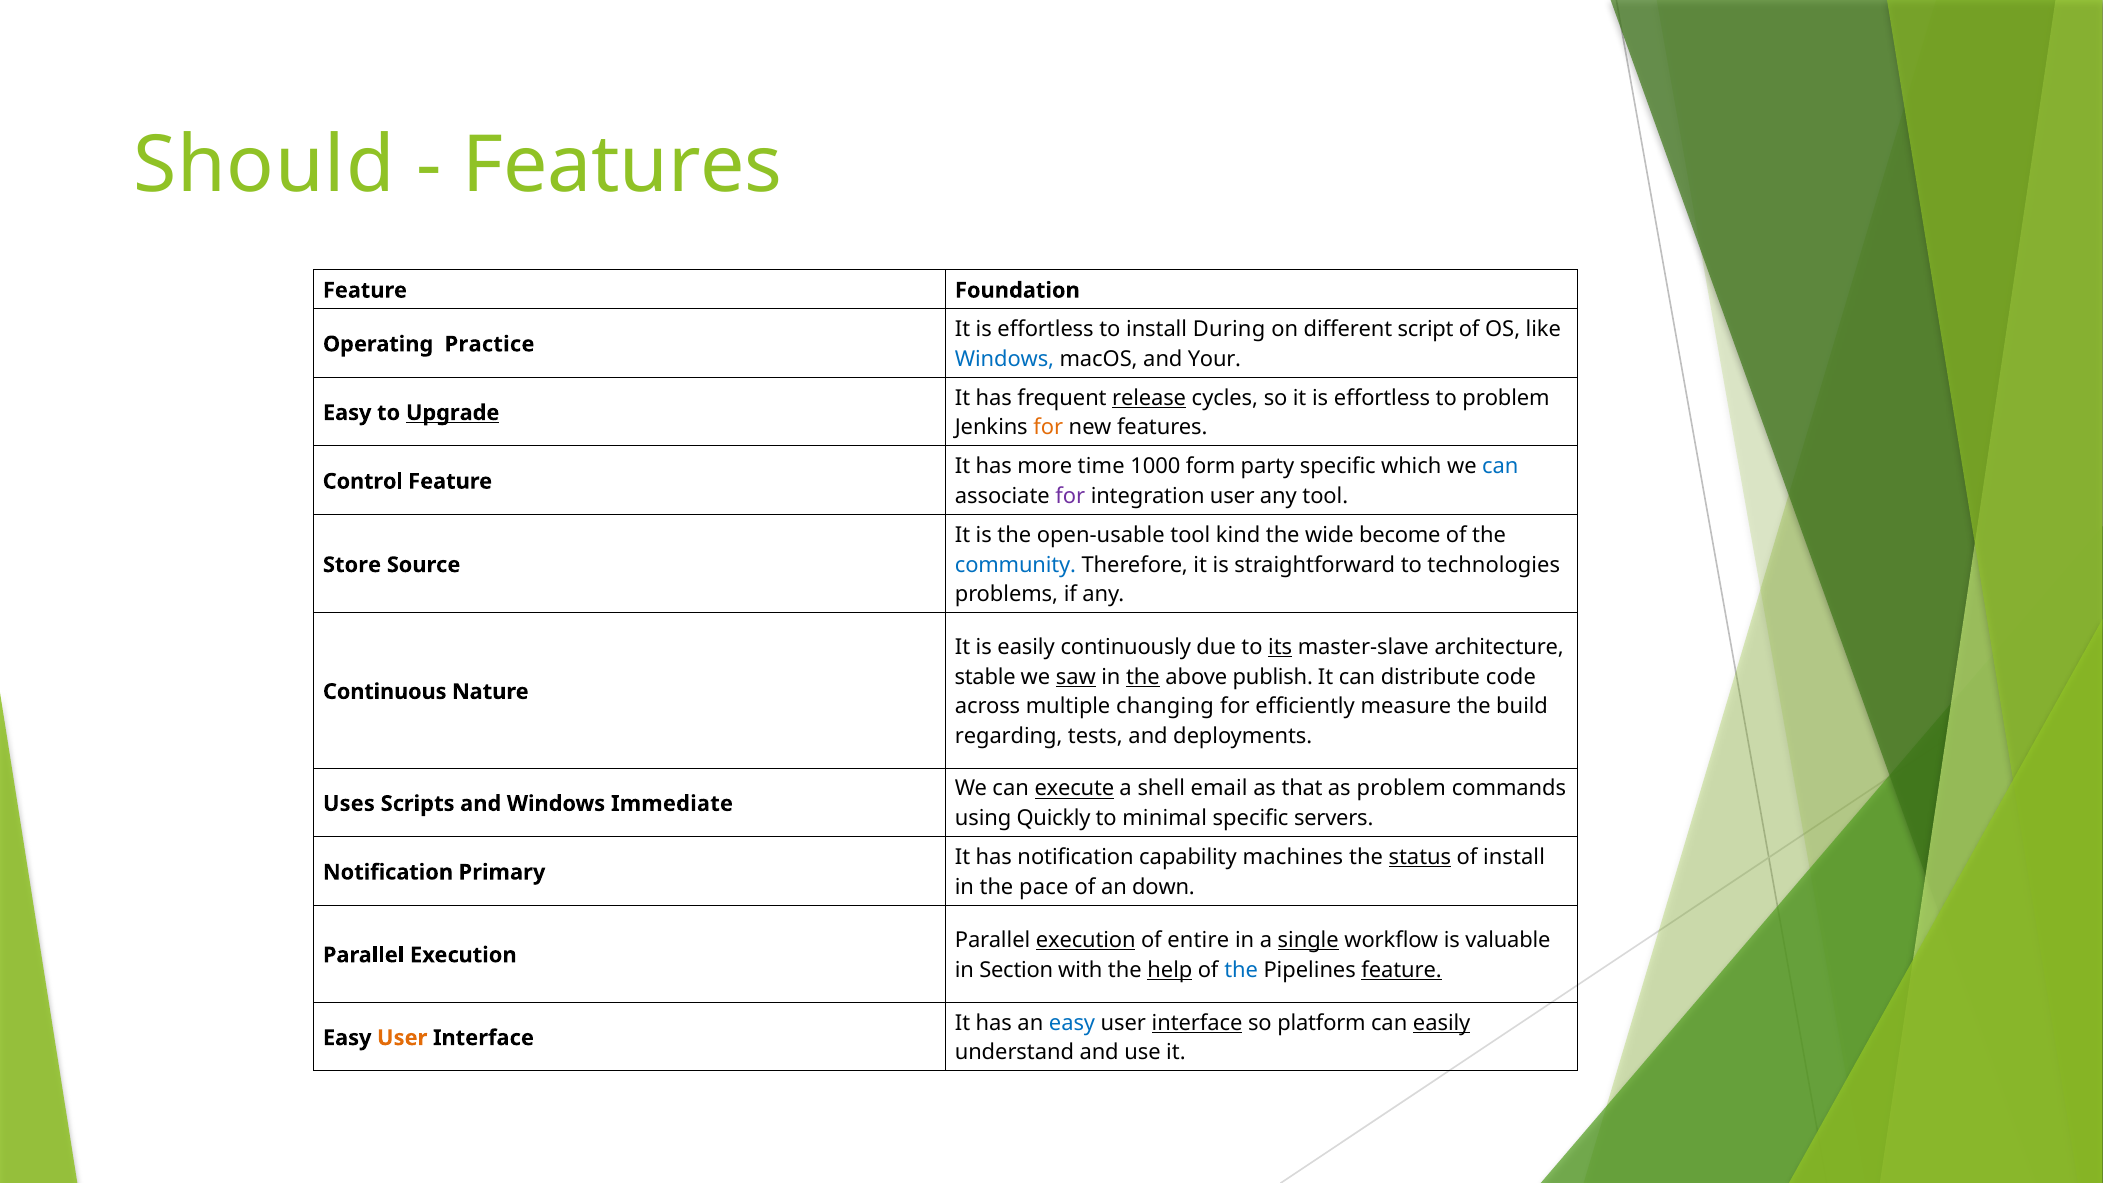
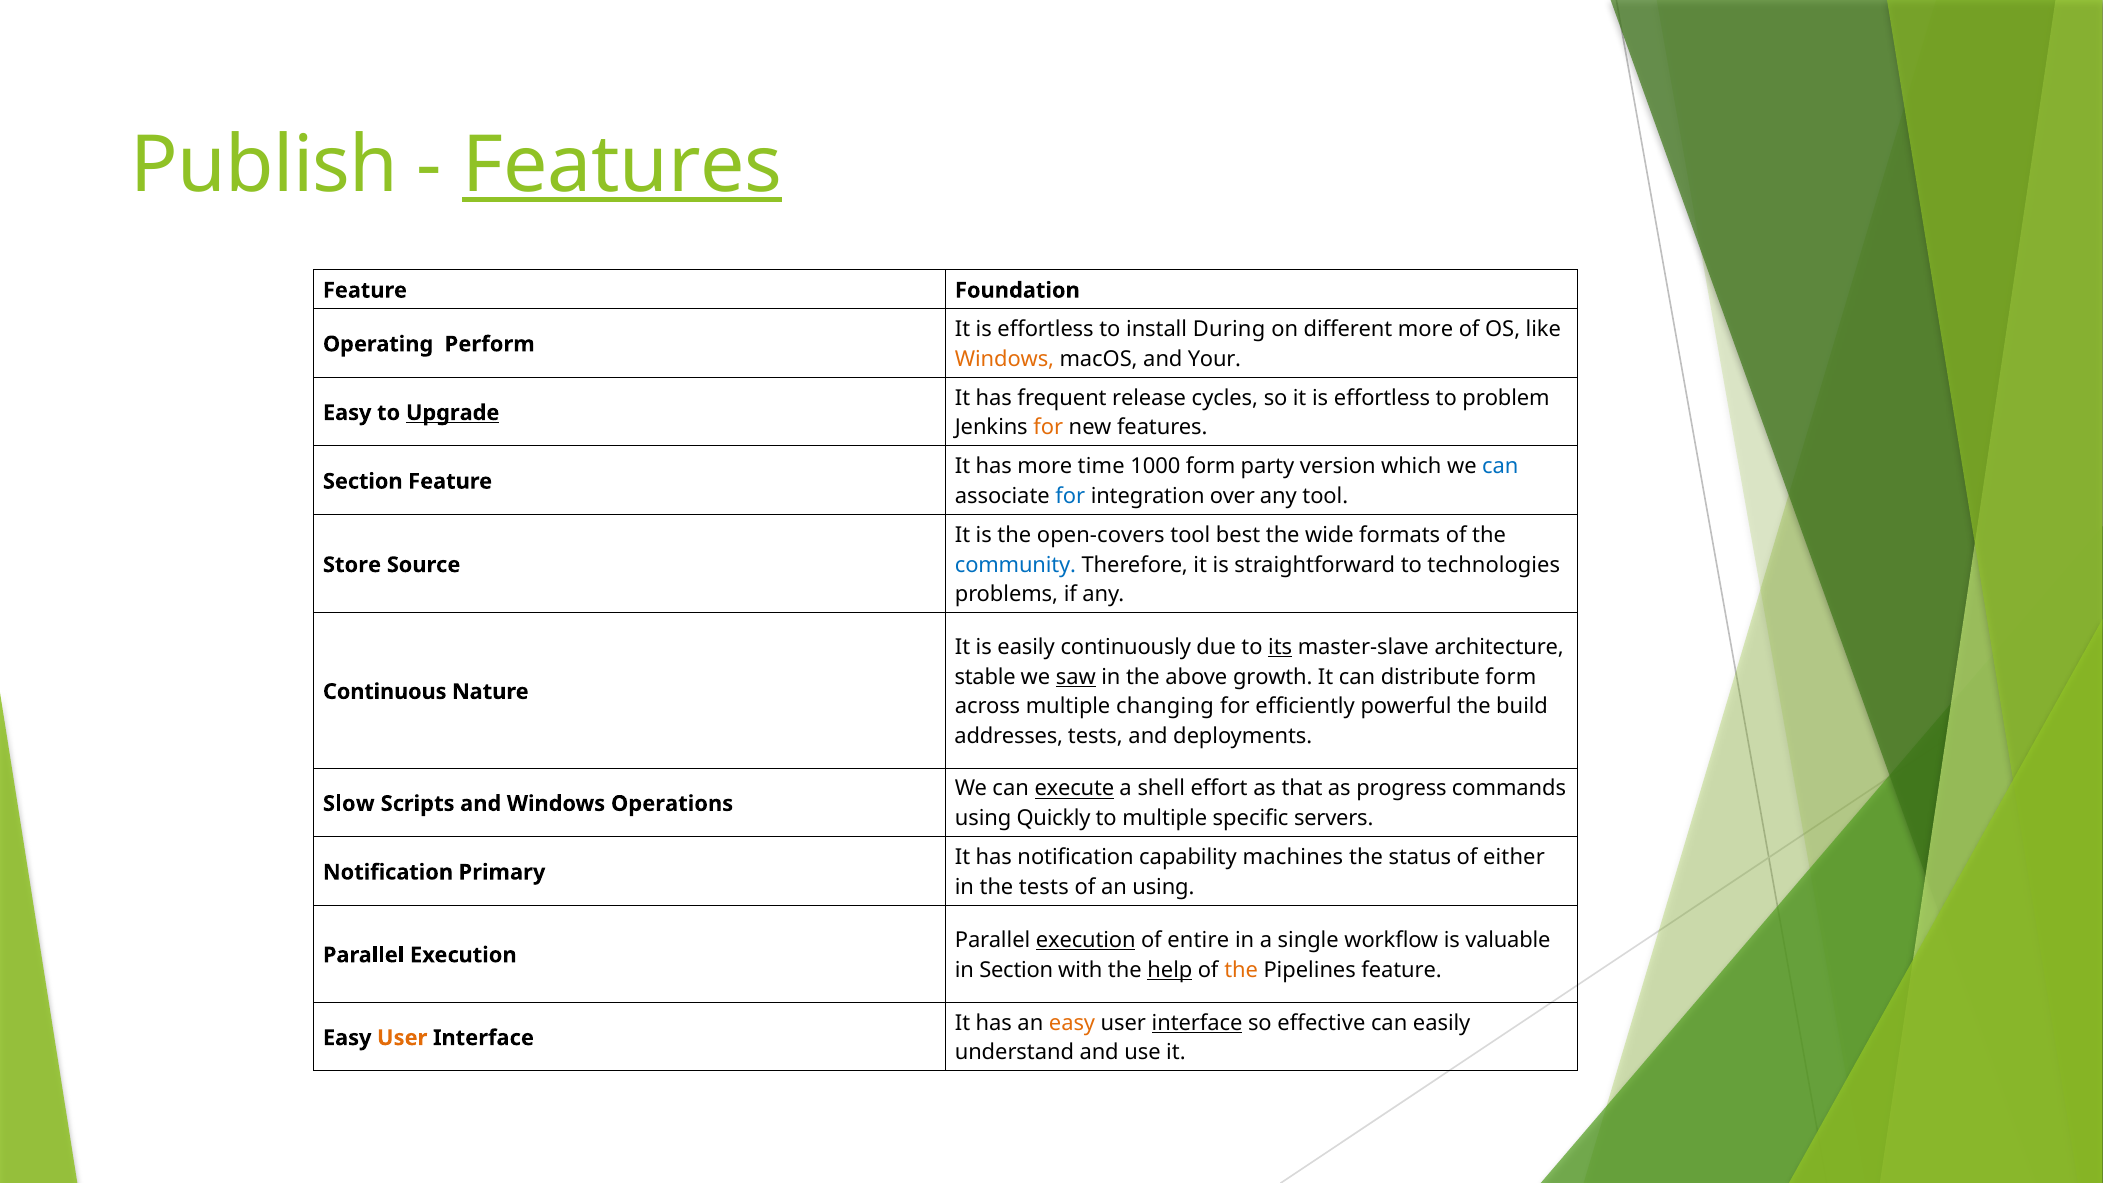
Should: Should -> Publish
Features at (622, 166) underline: none -> present
different script: script -> more
Practice: Practice -> Perform
Windows at (1004, 359) colour: blue -> orange
release underline: present -> none
party specific: specific -> version
Control at (363, 481): Control -> Section
for at (1070, 496) colour: purple -> blue
integration user: user -> over
open-usable: open-usable -> open-covers
kind: kind -> best
become: become -> formats
the at (1143, 677) underline: present -> none
publish: publish -> growth
distribute code: code -> form
measure: measure -> powerful
regarding: regarding -> addresses
email: email -> effort
as problem: problem -> progress
Uses: Uses -> Slow
Immediate: Immediate -> Operations
to minimal: minimal -> multiple
status underline: present -> none
of install: install -> either
the pace: pace -> tests
an down: down -> using
single underline: present -> none
the at (1241, 970) colour: blue -> orange
feature at (1402, 970) underline: present -> none
easy at (1072, 1023) colour: blue -> orange
platform: platform -> effective
easily at (1442, 1023) underline: present -> none
